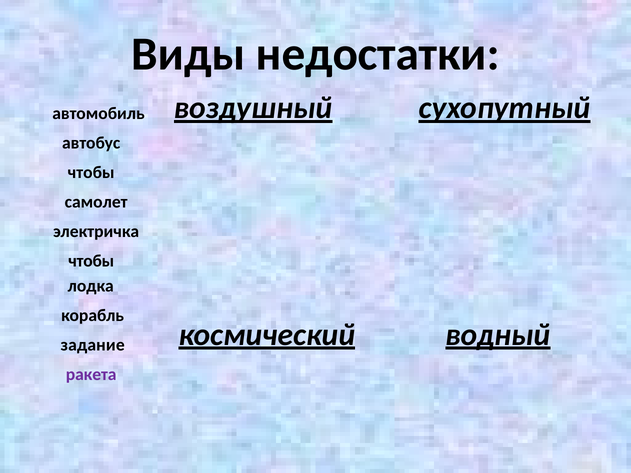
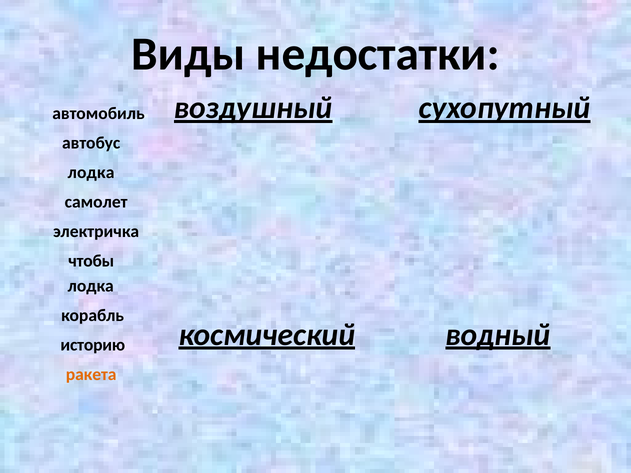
чтобы at (91, 173): чтобы -> лодка
задание: задание -> историю
ракета colour: purple -> orange
